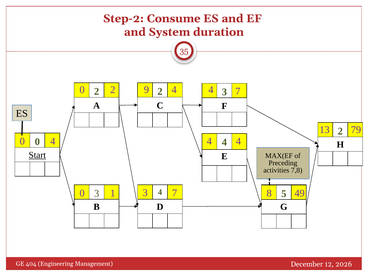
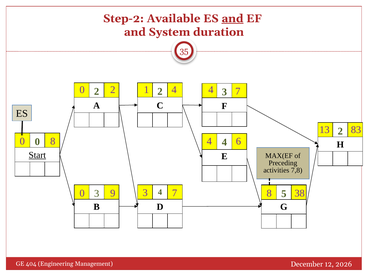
Consume: Consume -> Available
and at (232, 19) underline: none -> present
9: 9 -> 1
79: 79 -> 83
0 4: 4 -> 8
4 at (238, 141): 4 -> 6
1: 1 -> 9
49: 49 -> 38
